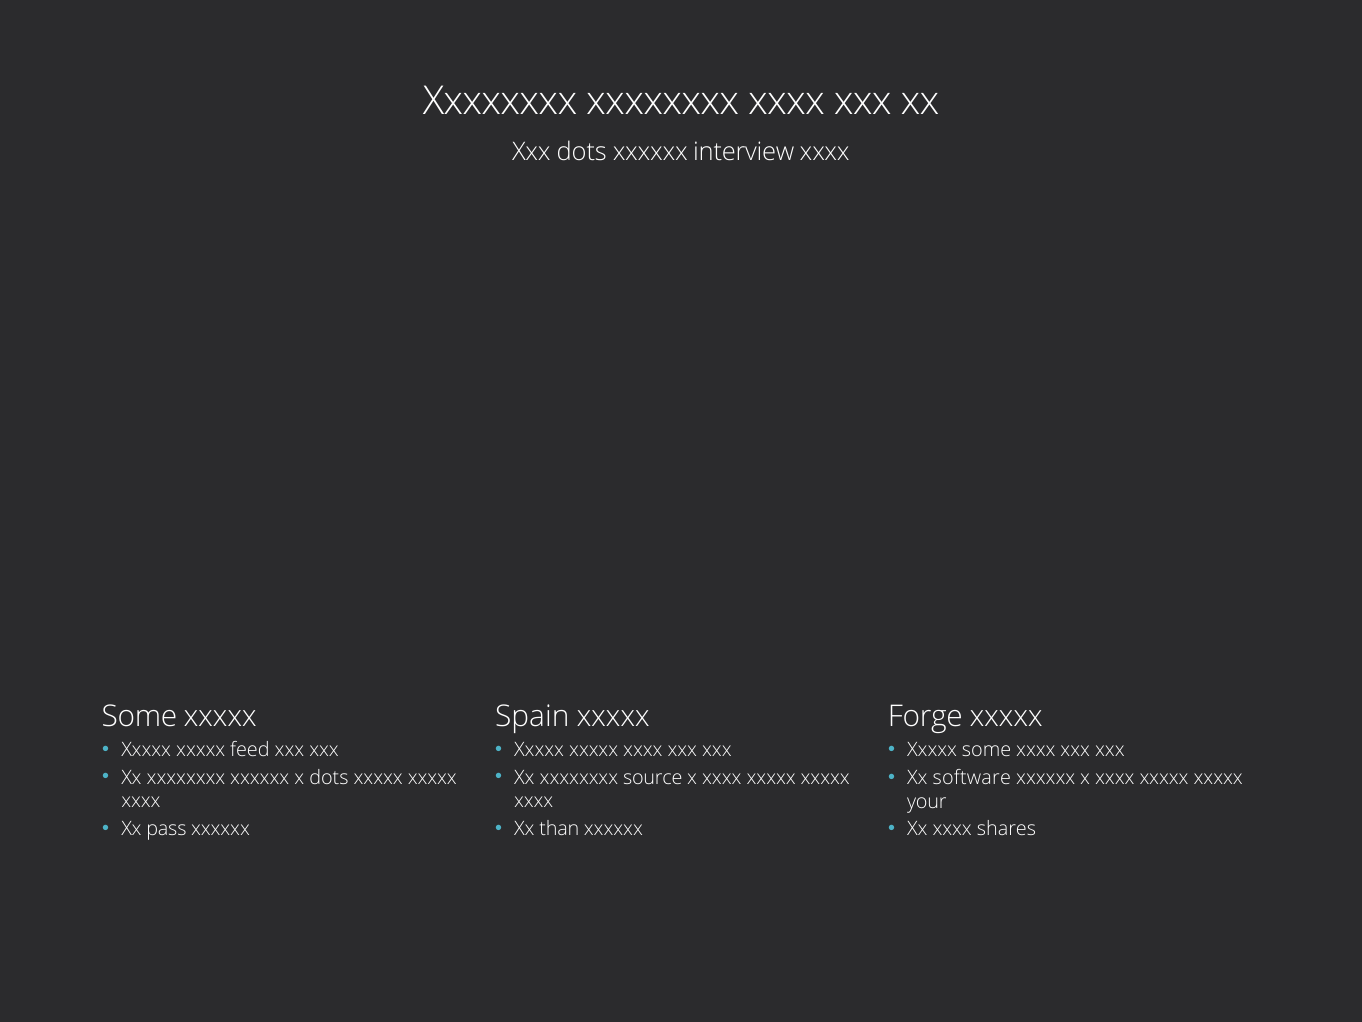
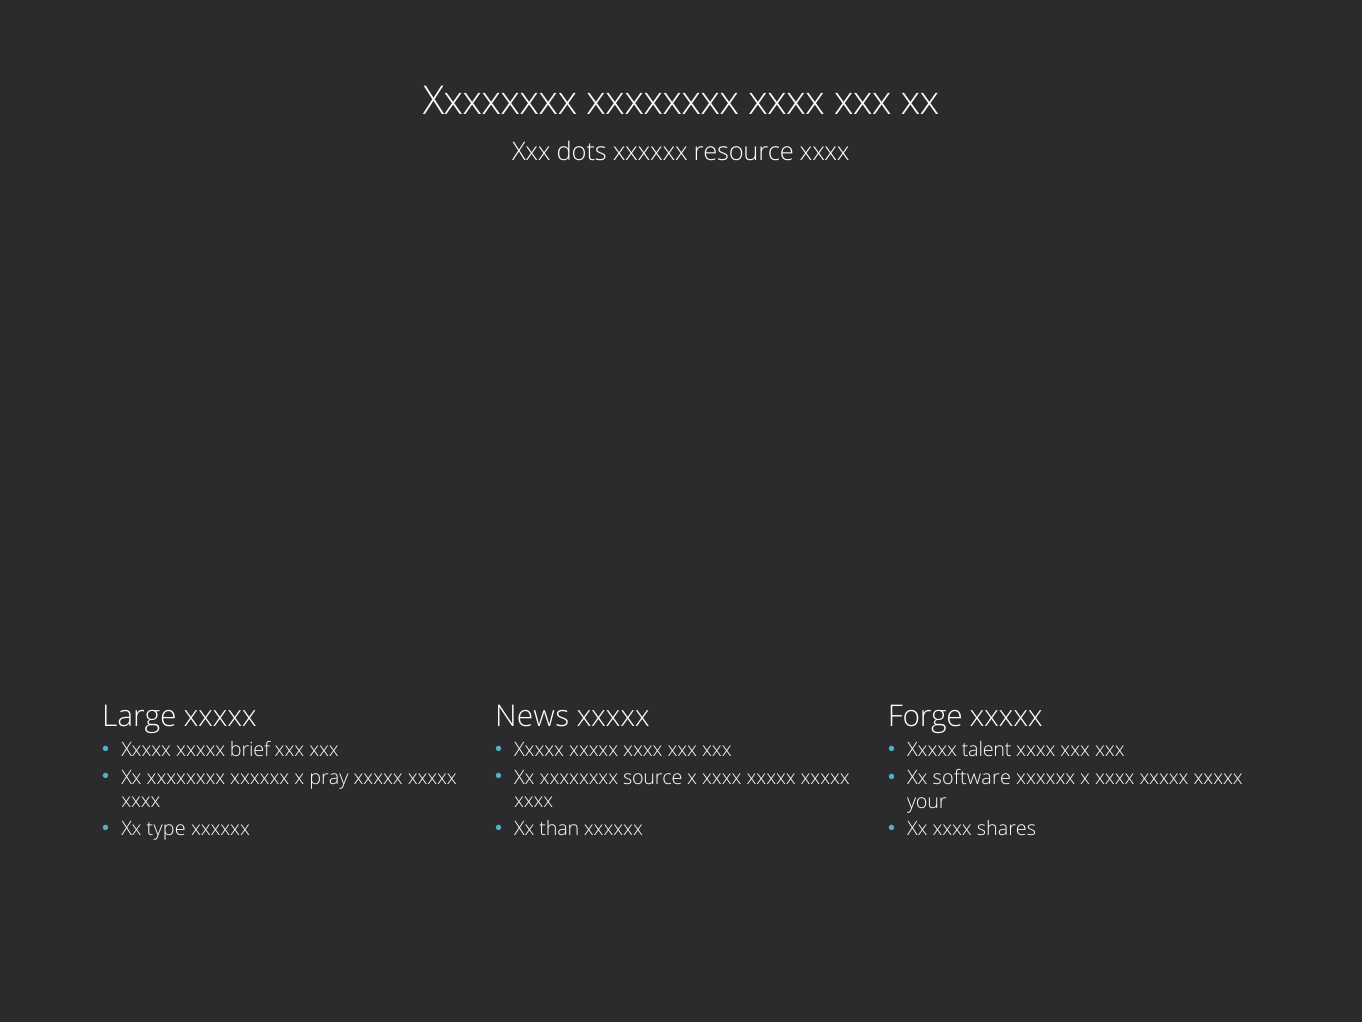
interview: interview -> resource
Some at (139, 717): Some -> Large
Spain: Spain -> News
feed: feed -> brief
Xxxxx some: some -> talent
x dots: dots -> pray
pass: pass -> type
